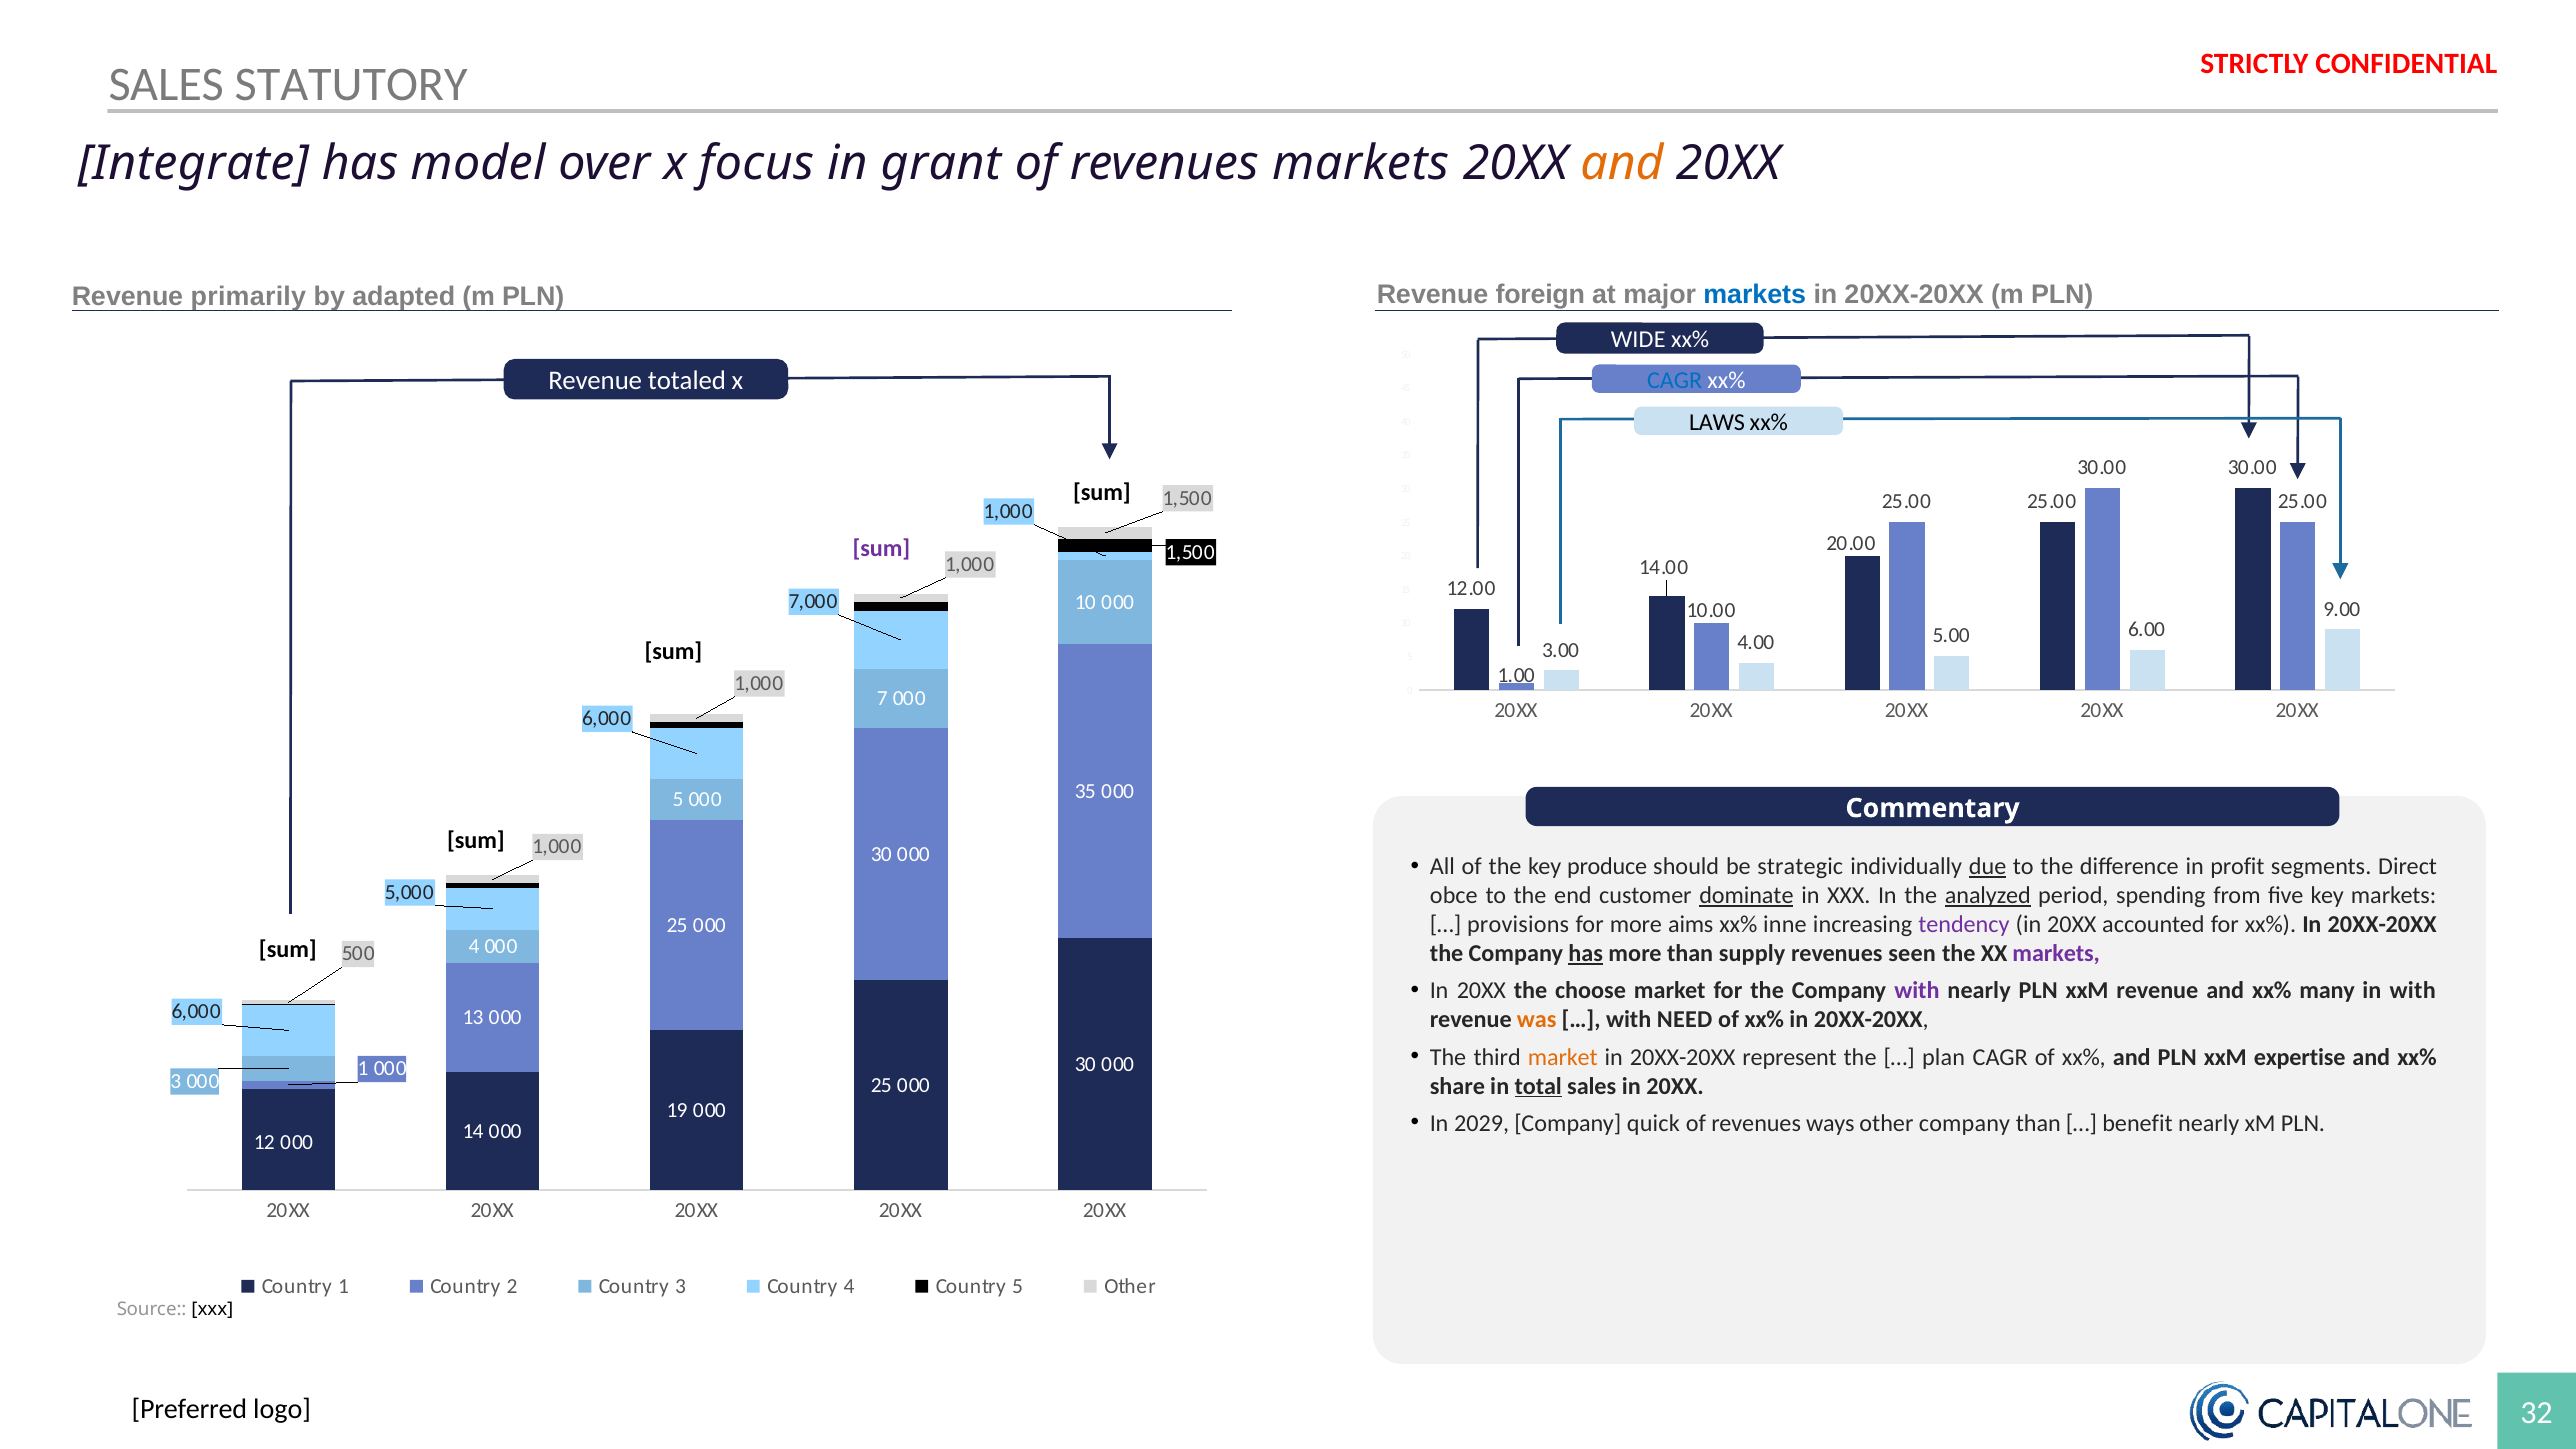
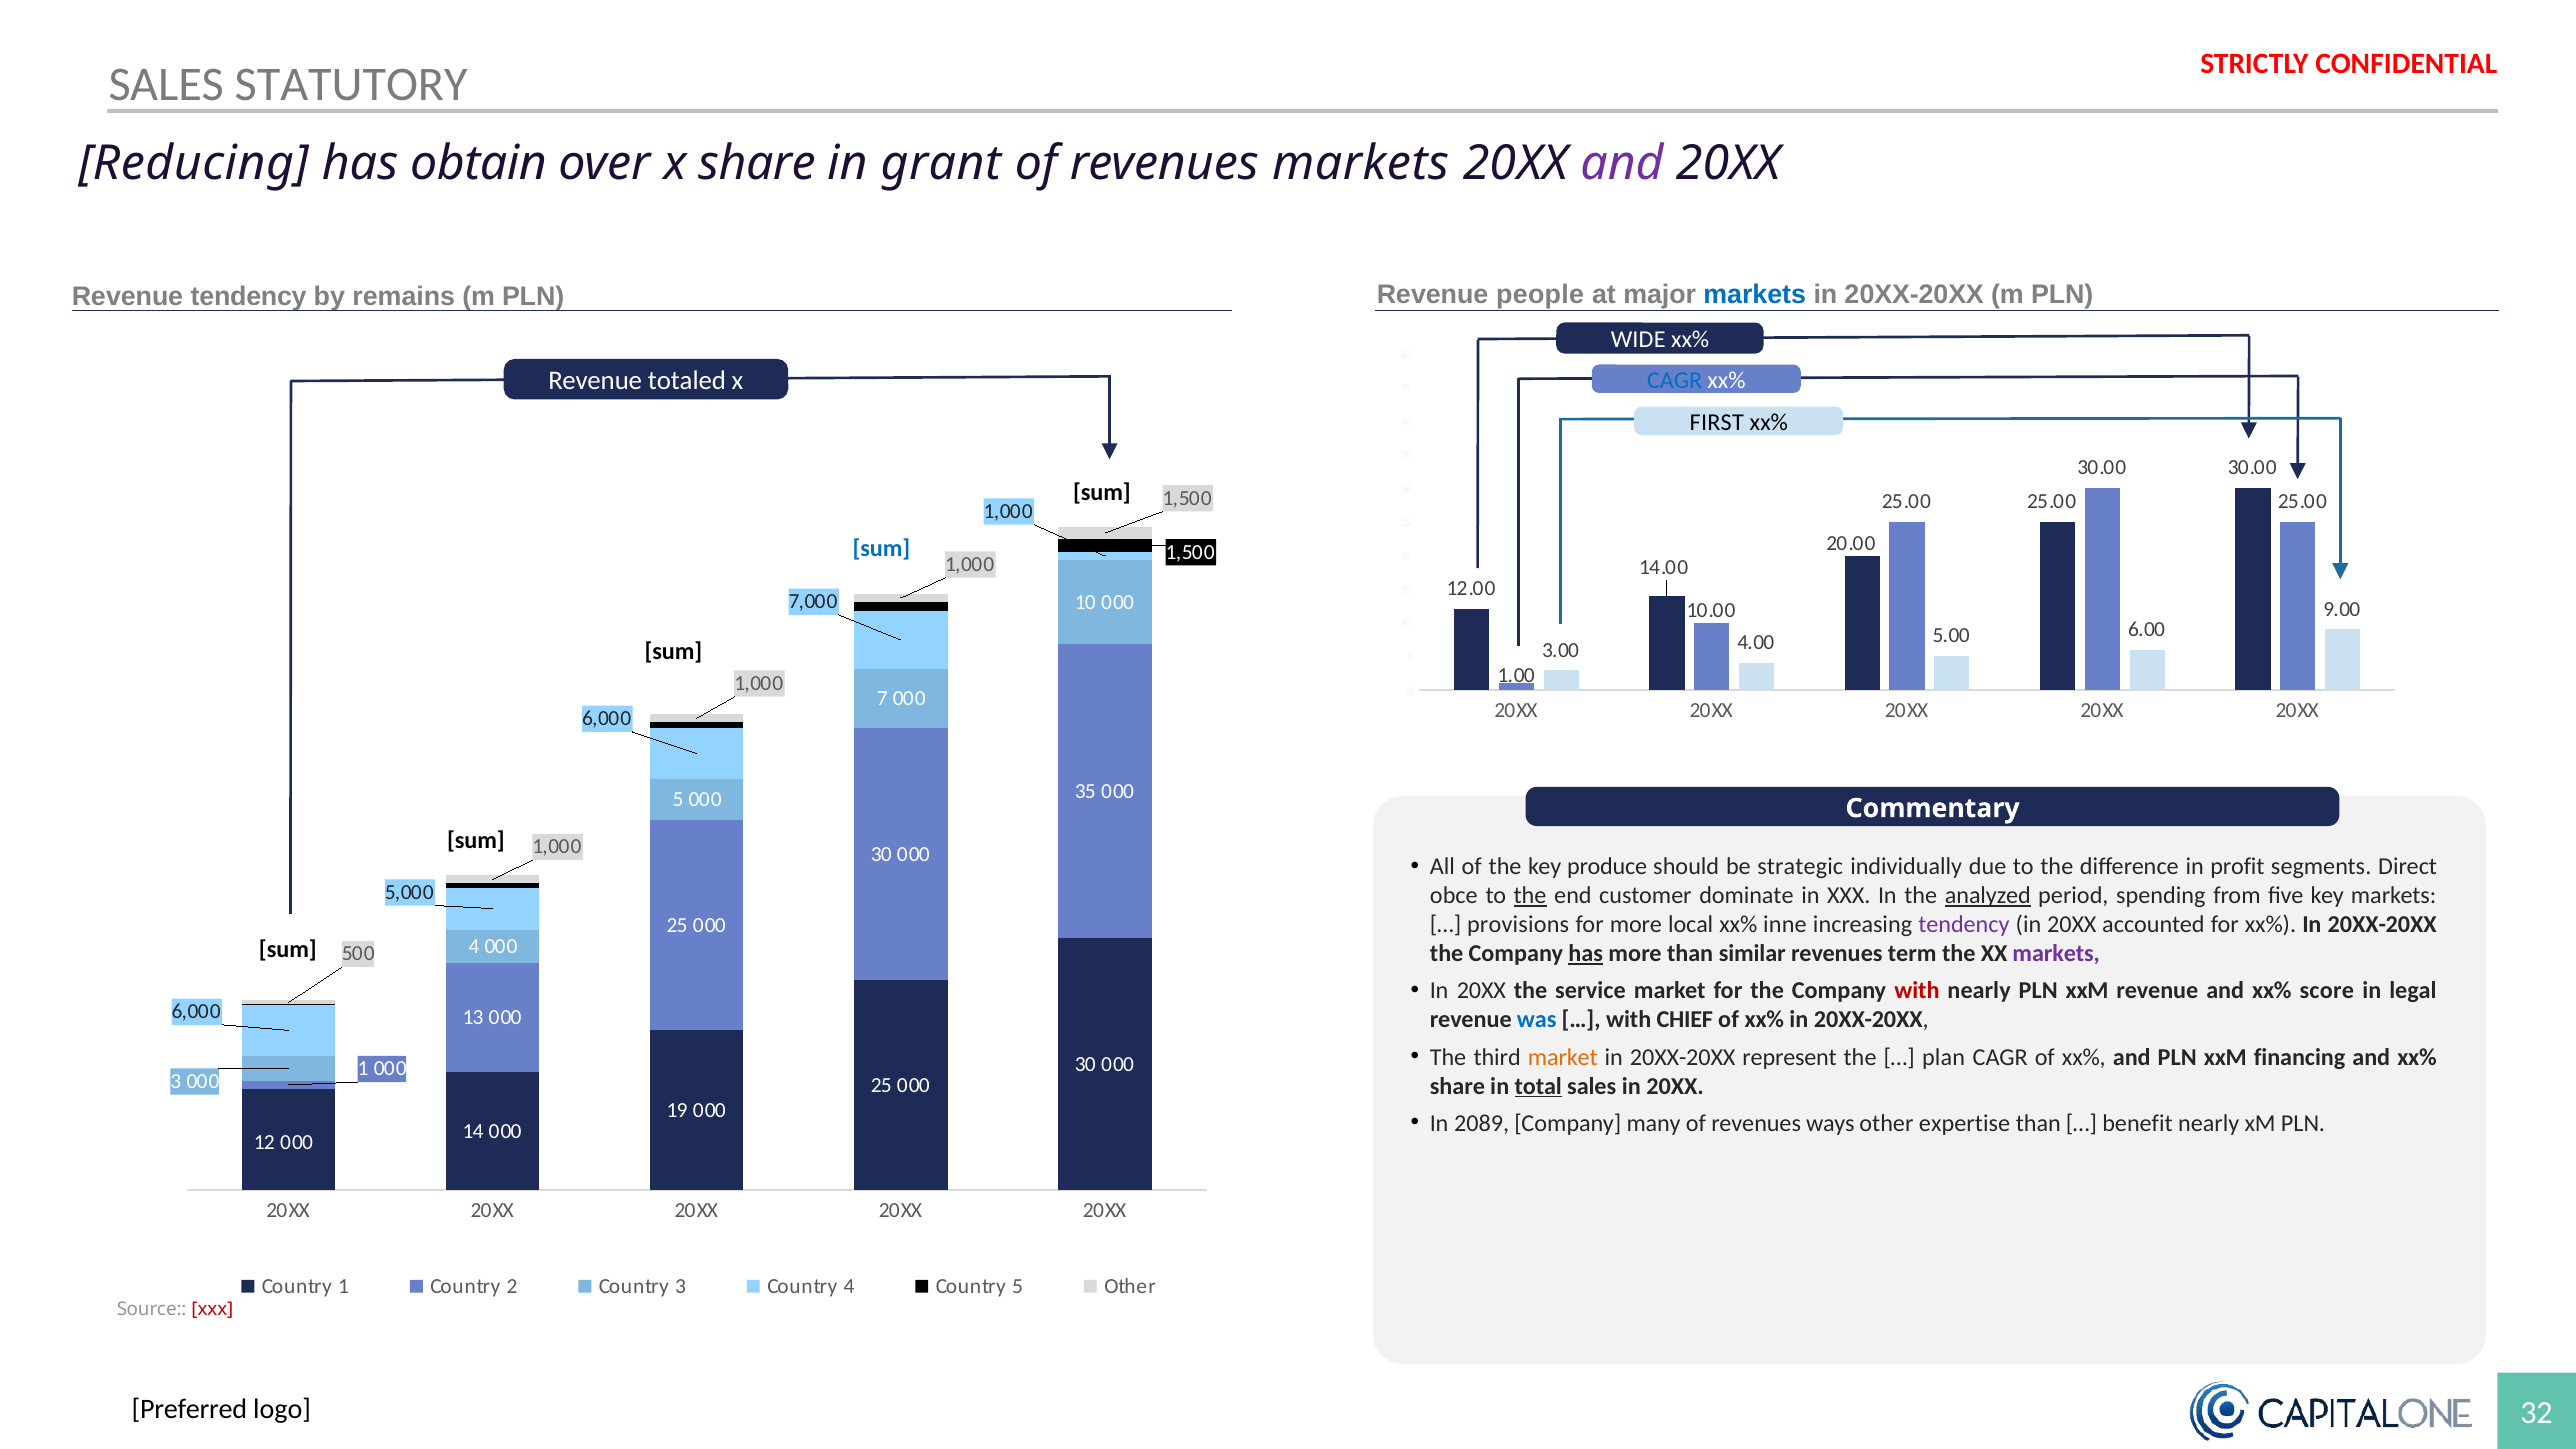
Integrate: Integrate -> Reducing
model: model -> obtain
x focus: focus -> share
and at (1622, 163) colour: orange -> purple
foreign: foreign -> people
Revenue primarily: primarily -> tendency
adapted: adapted -> remains
LAWS: LAWS -> FIRST
sum at (881, 548) colour: purple -> blue
due underline: present -> none
the at (1530, 896) underline: none -> present
dominate underline: present -> none
aims: aims -> local
supply: supply -> similar
seen: seen -> term
choose: choose -> service
with at (1917, 991) colour: purple -> red
many: many -> score
in with: with -> legal
was colour: orange -> blue
NEED: NEED -> CHIEF
expertise: expertise -> financing
2029: 2029 -> 2089
quick: quick -> many
other company: company -> expertise
xxx at (212, 1310) colour: black -> red
